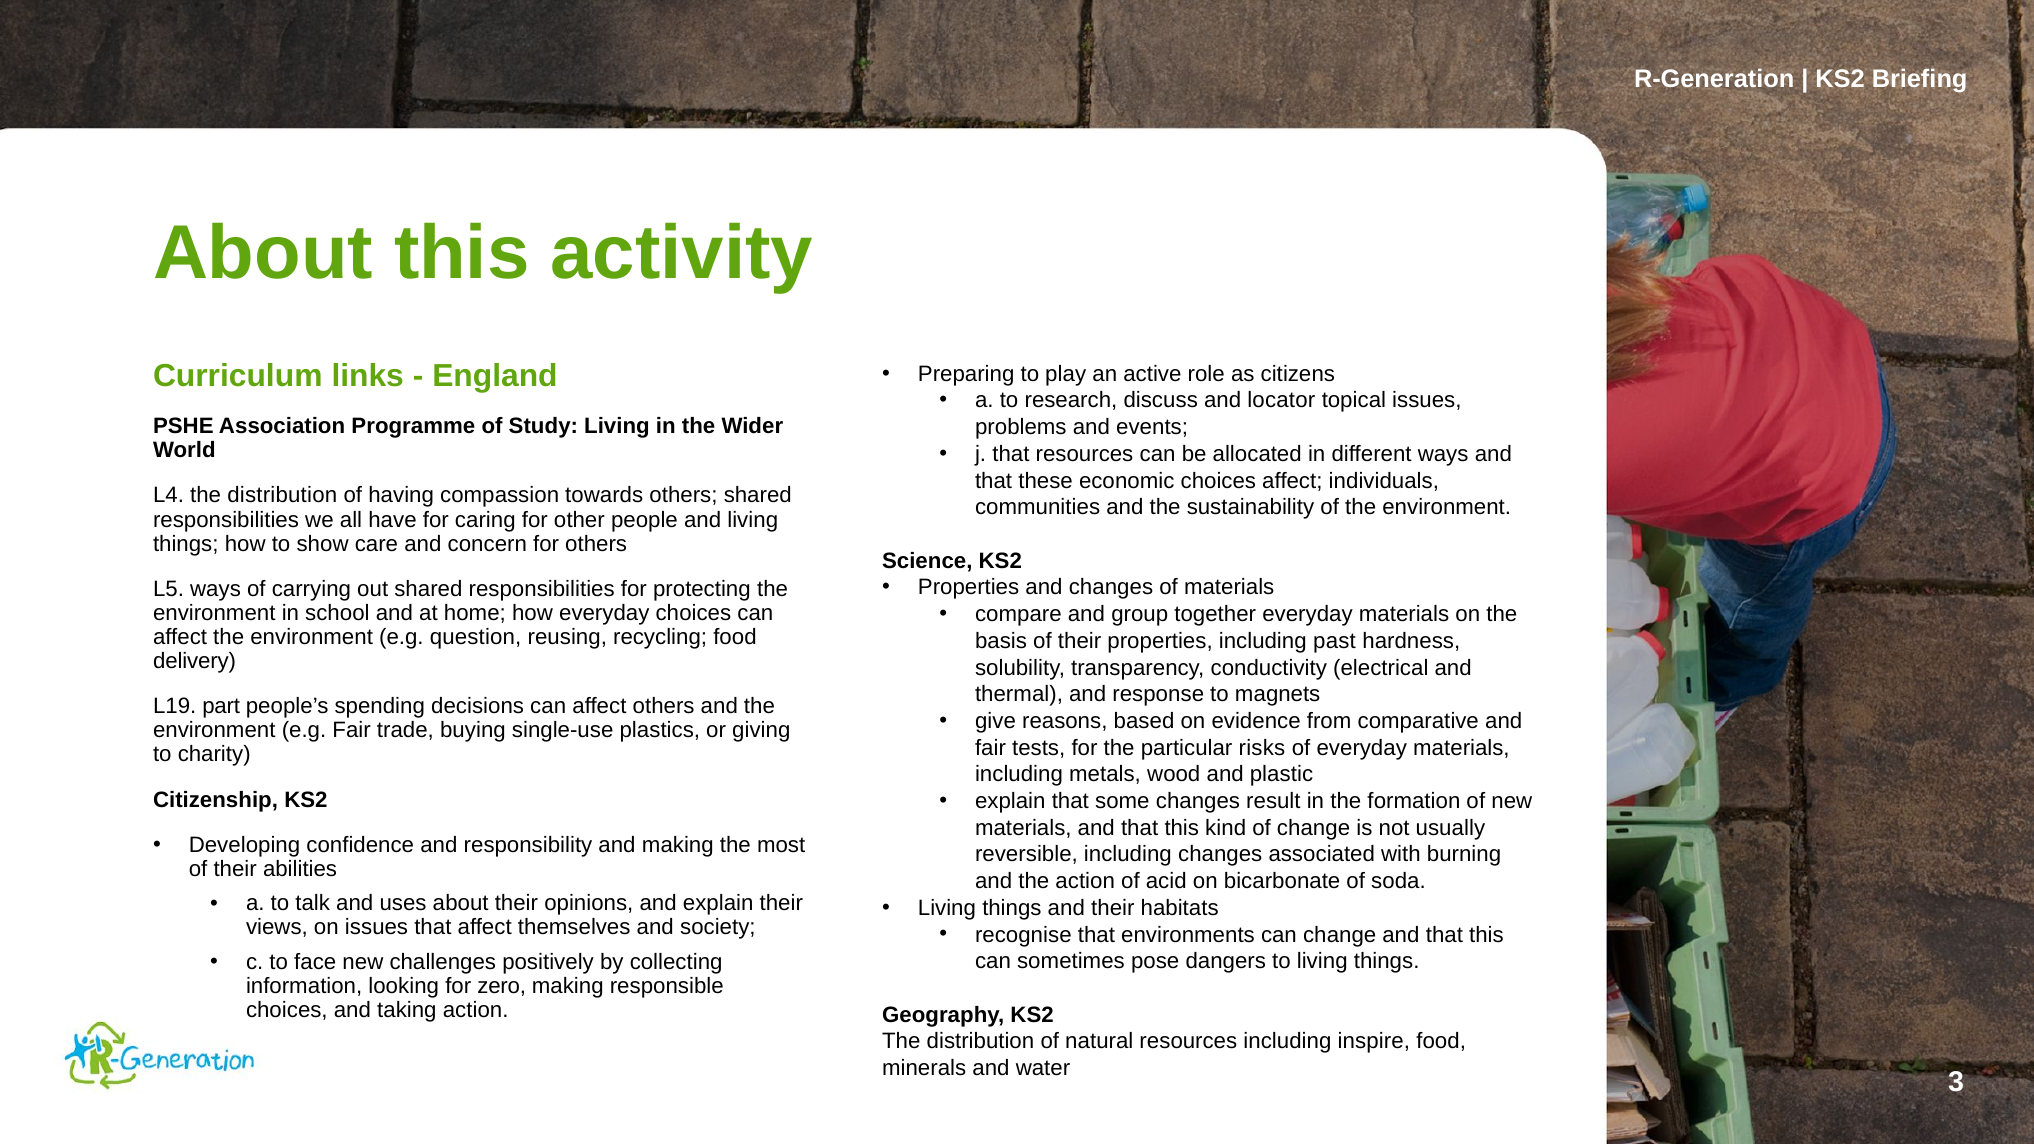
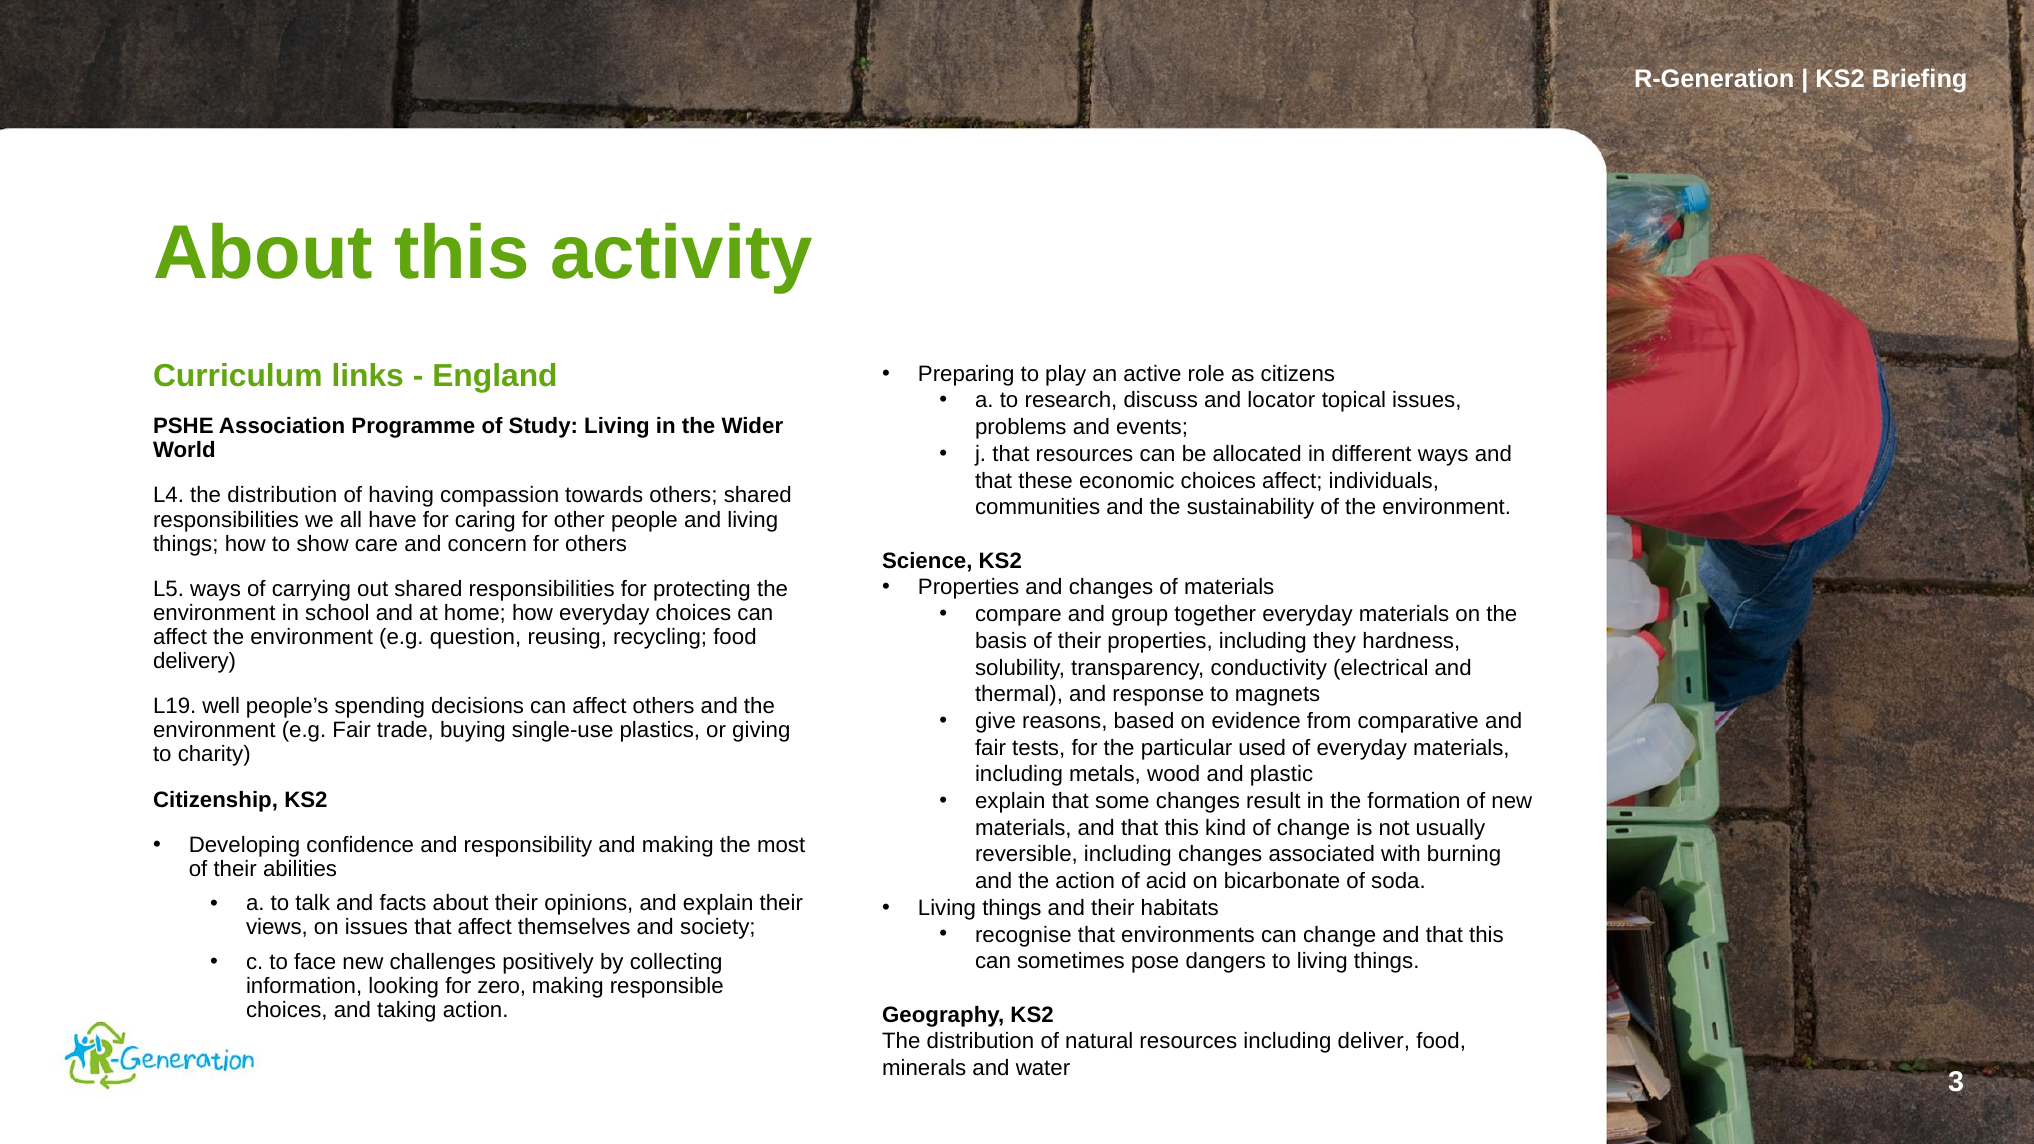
past: past -> they
part: part -> well
risks: risks -> used
uses: uses -> facts
inspire: inspire -> deliver
